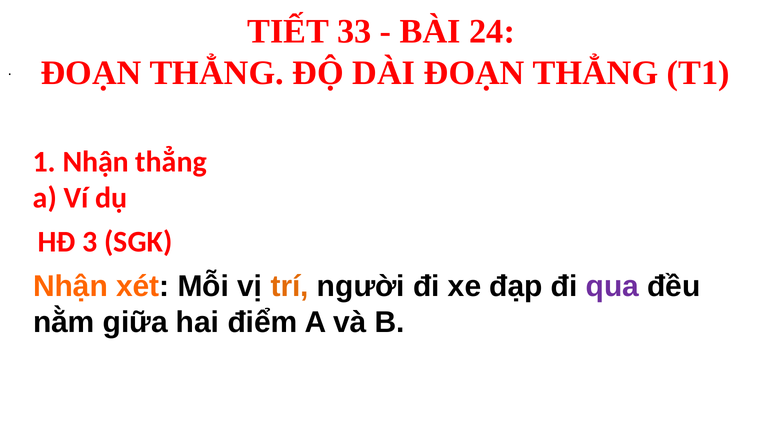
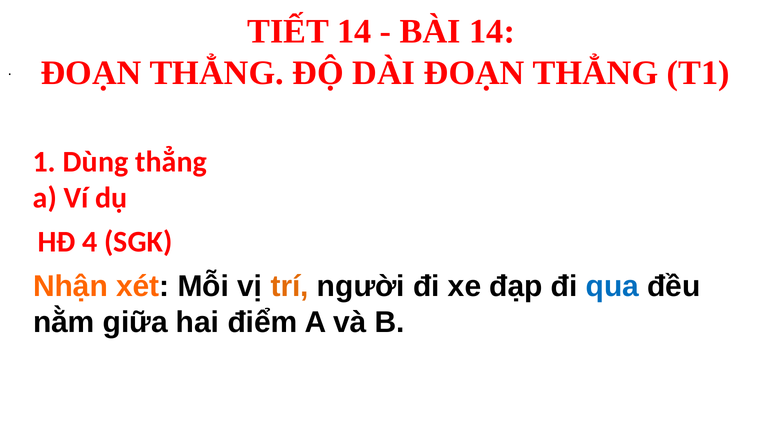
TIẾT 33: 33 -> 14
BÀI 24: 24 -> 14
1 Nhận: Nhận -> Dùng
3: 3 -> 4
qua colour: purple -> blue
